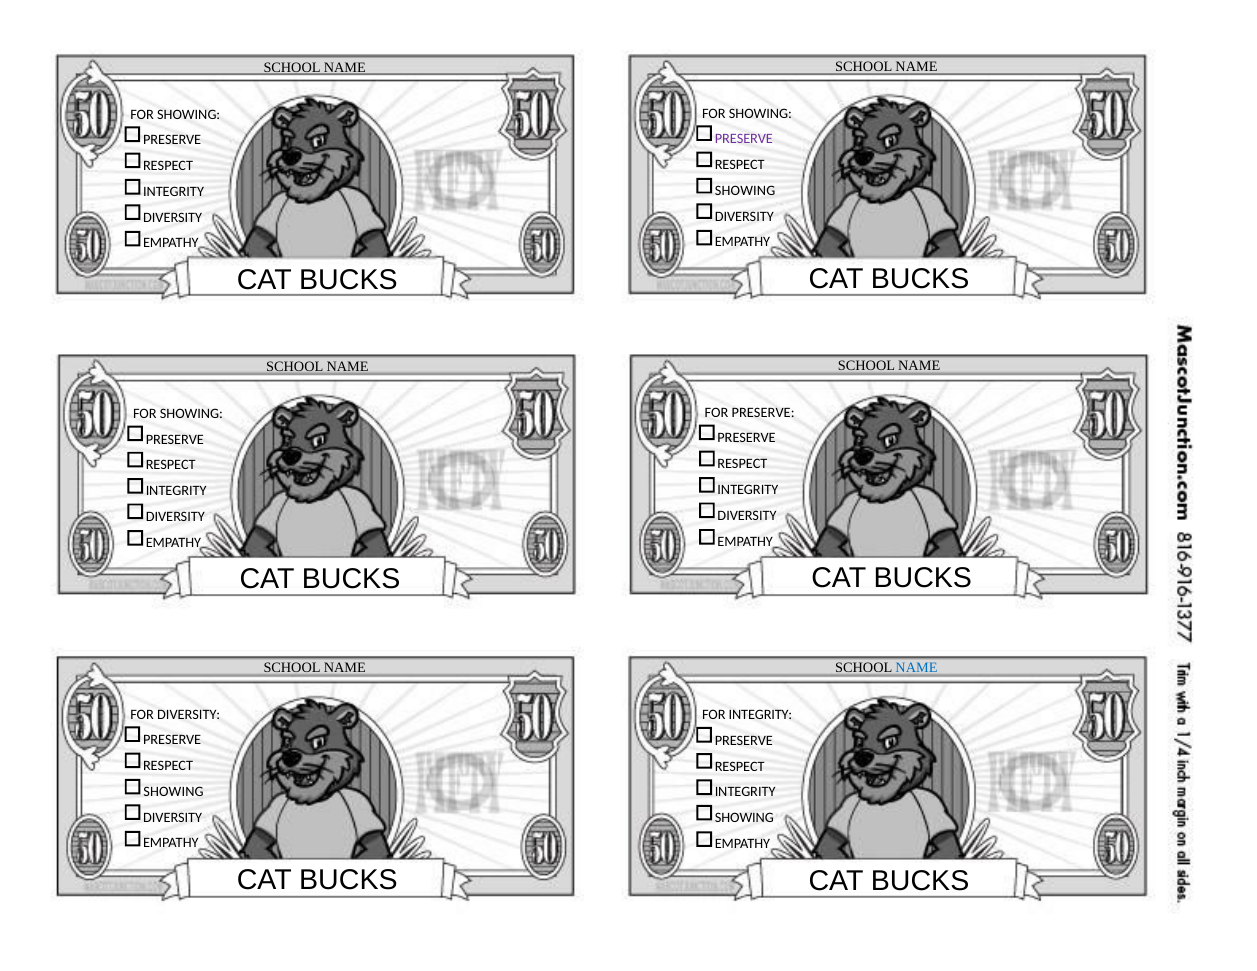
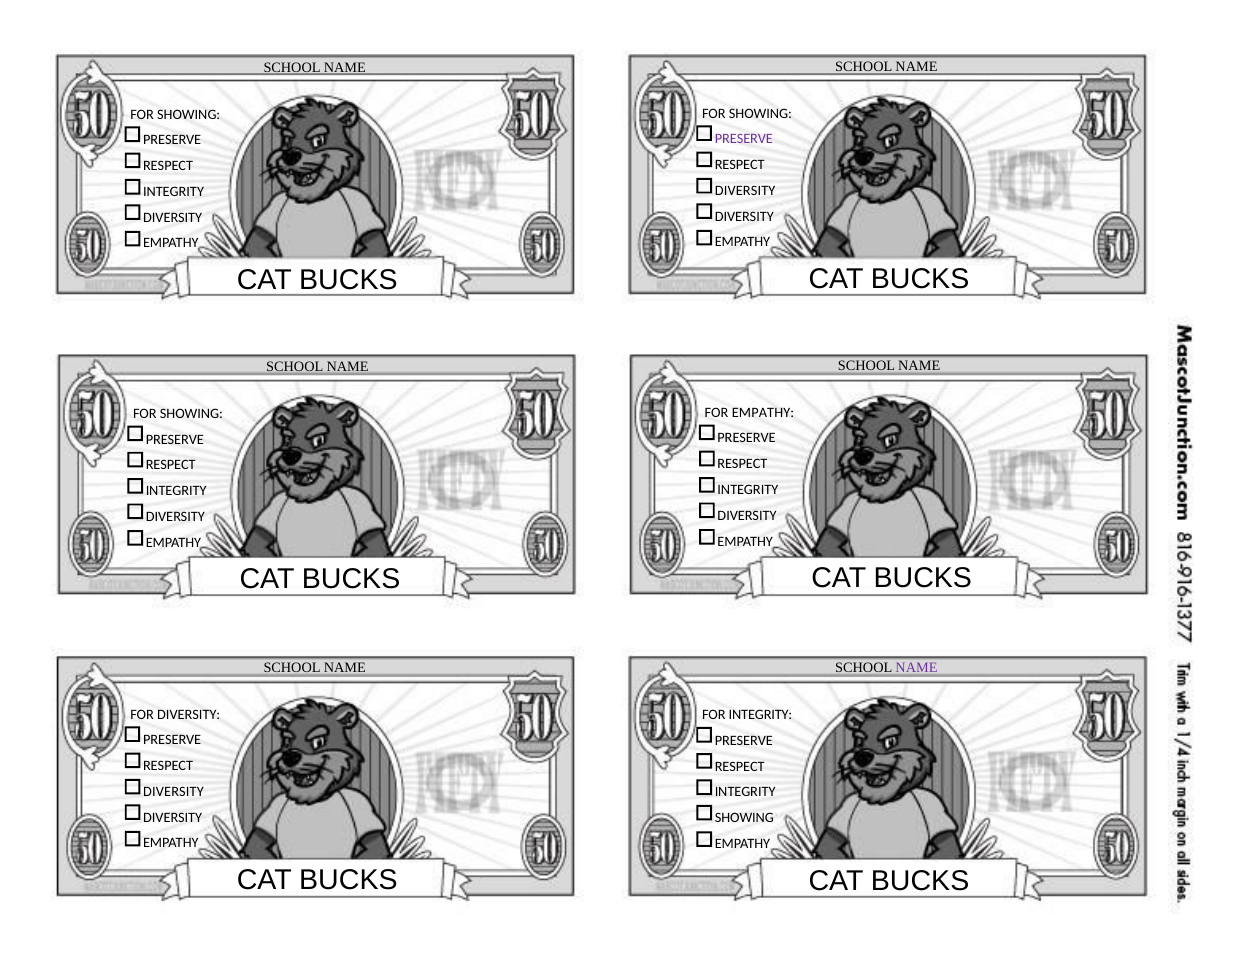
SHOWING at (745, 191): SHOWING -> DIVERSITY
FOR PRESERVE: PRESERVE -> EMPATHY
NAME at (917, 668) colour: blue -> purple
SHOWING at (173, 792): SHOWING -> DIVERSITY
